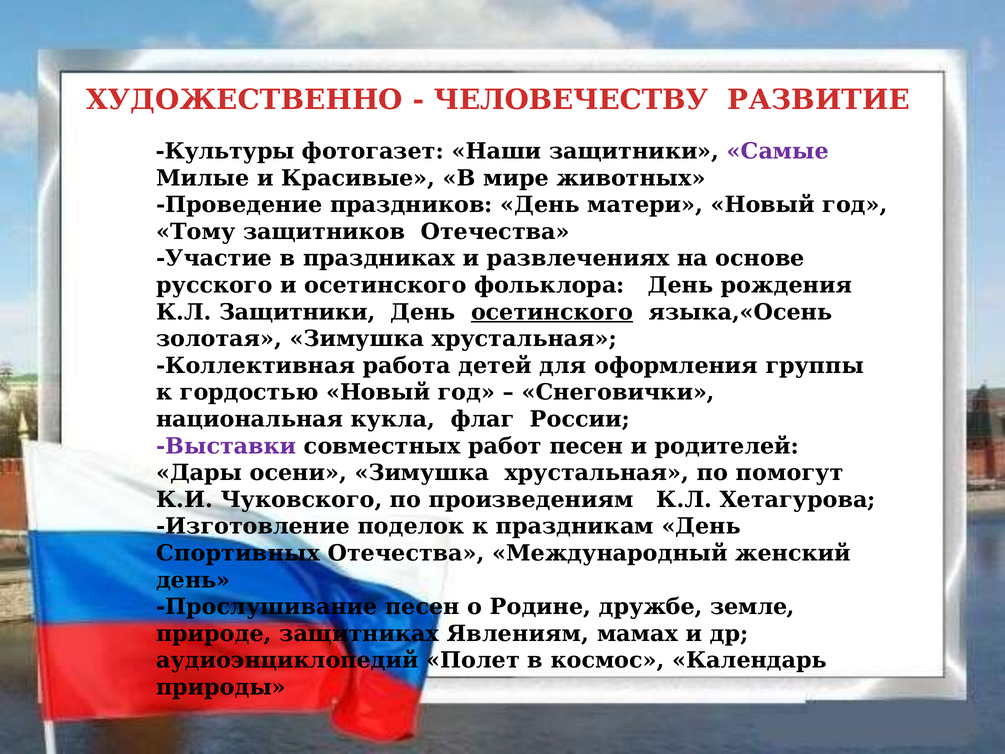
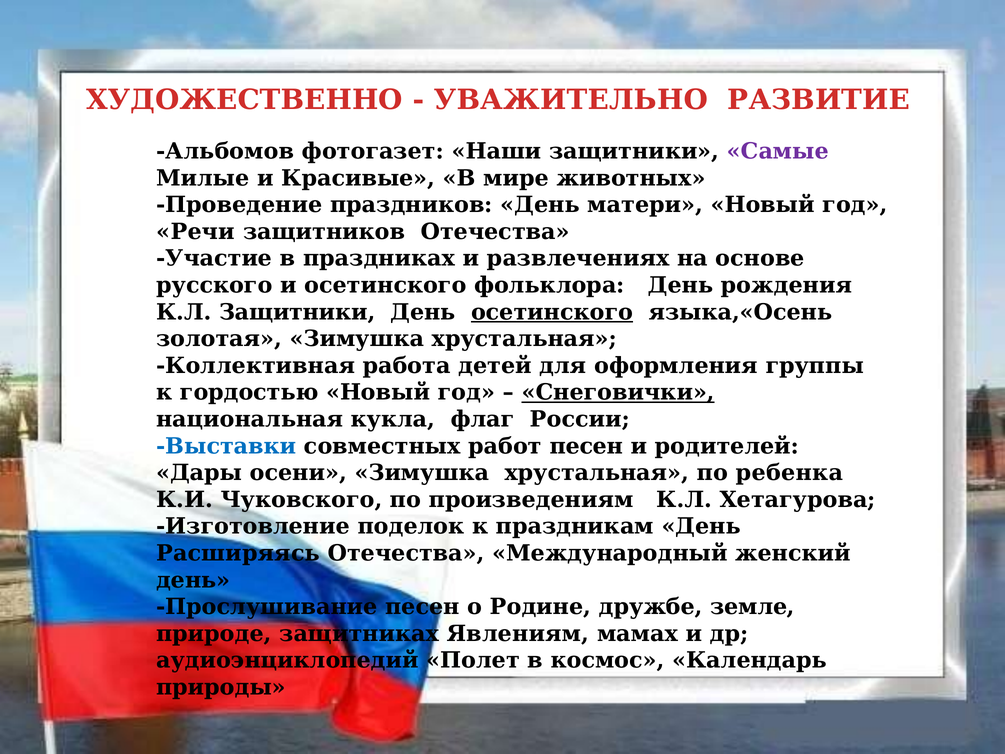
ЧЕЛОВЕЧЕСТВУ: ЧЕЛОВЕЧЕСТВУ -> УВАЖИТЕЛЬНО
Культуры: Культуры -> Альбомов
Тому: Тому -> Речи
Снеговички underline: none -> present
Выставки colour: purple -> blue
помогут: помогут -> ребенка
Спортивных: Спортивных -> Расширяясь
